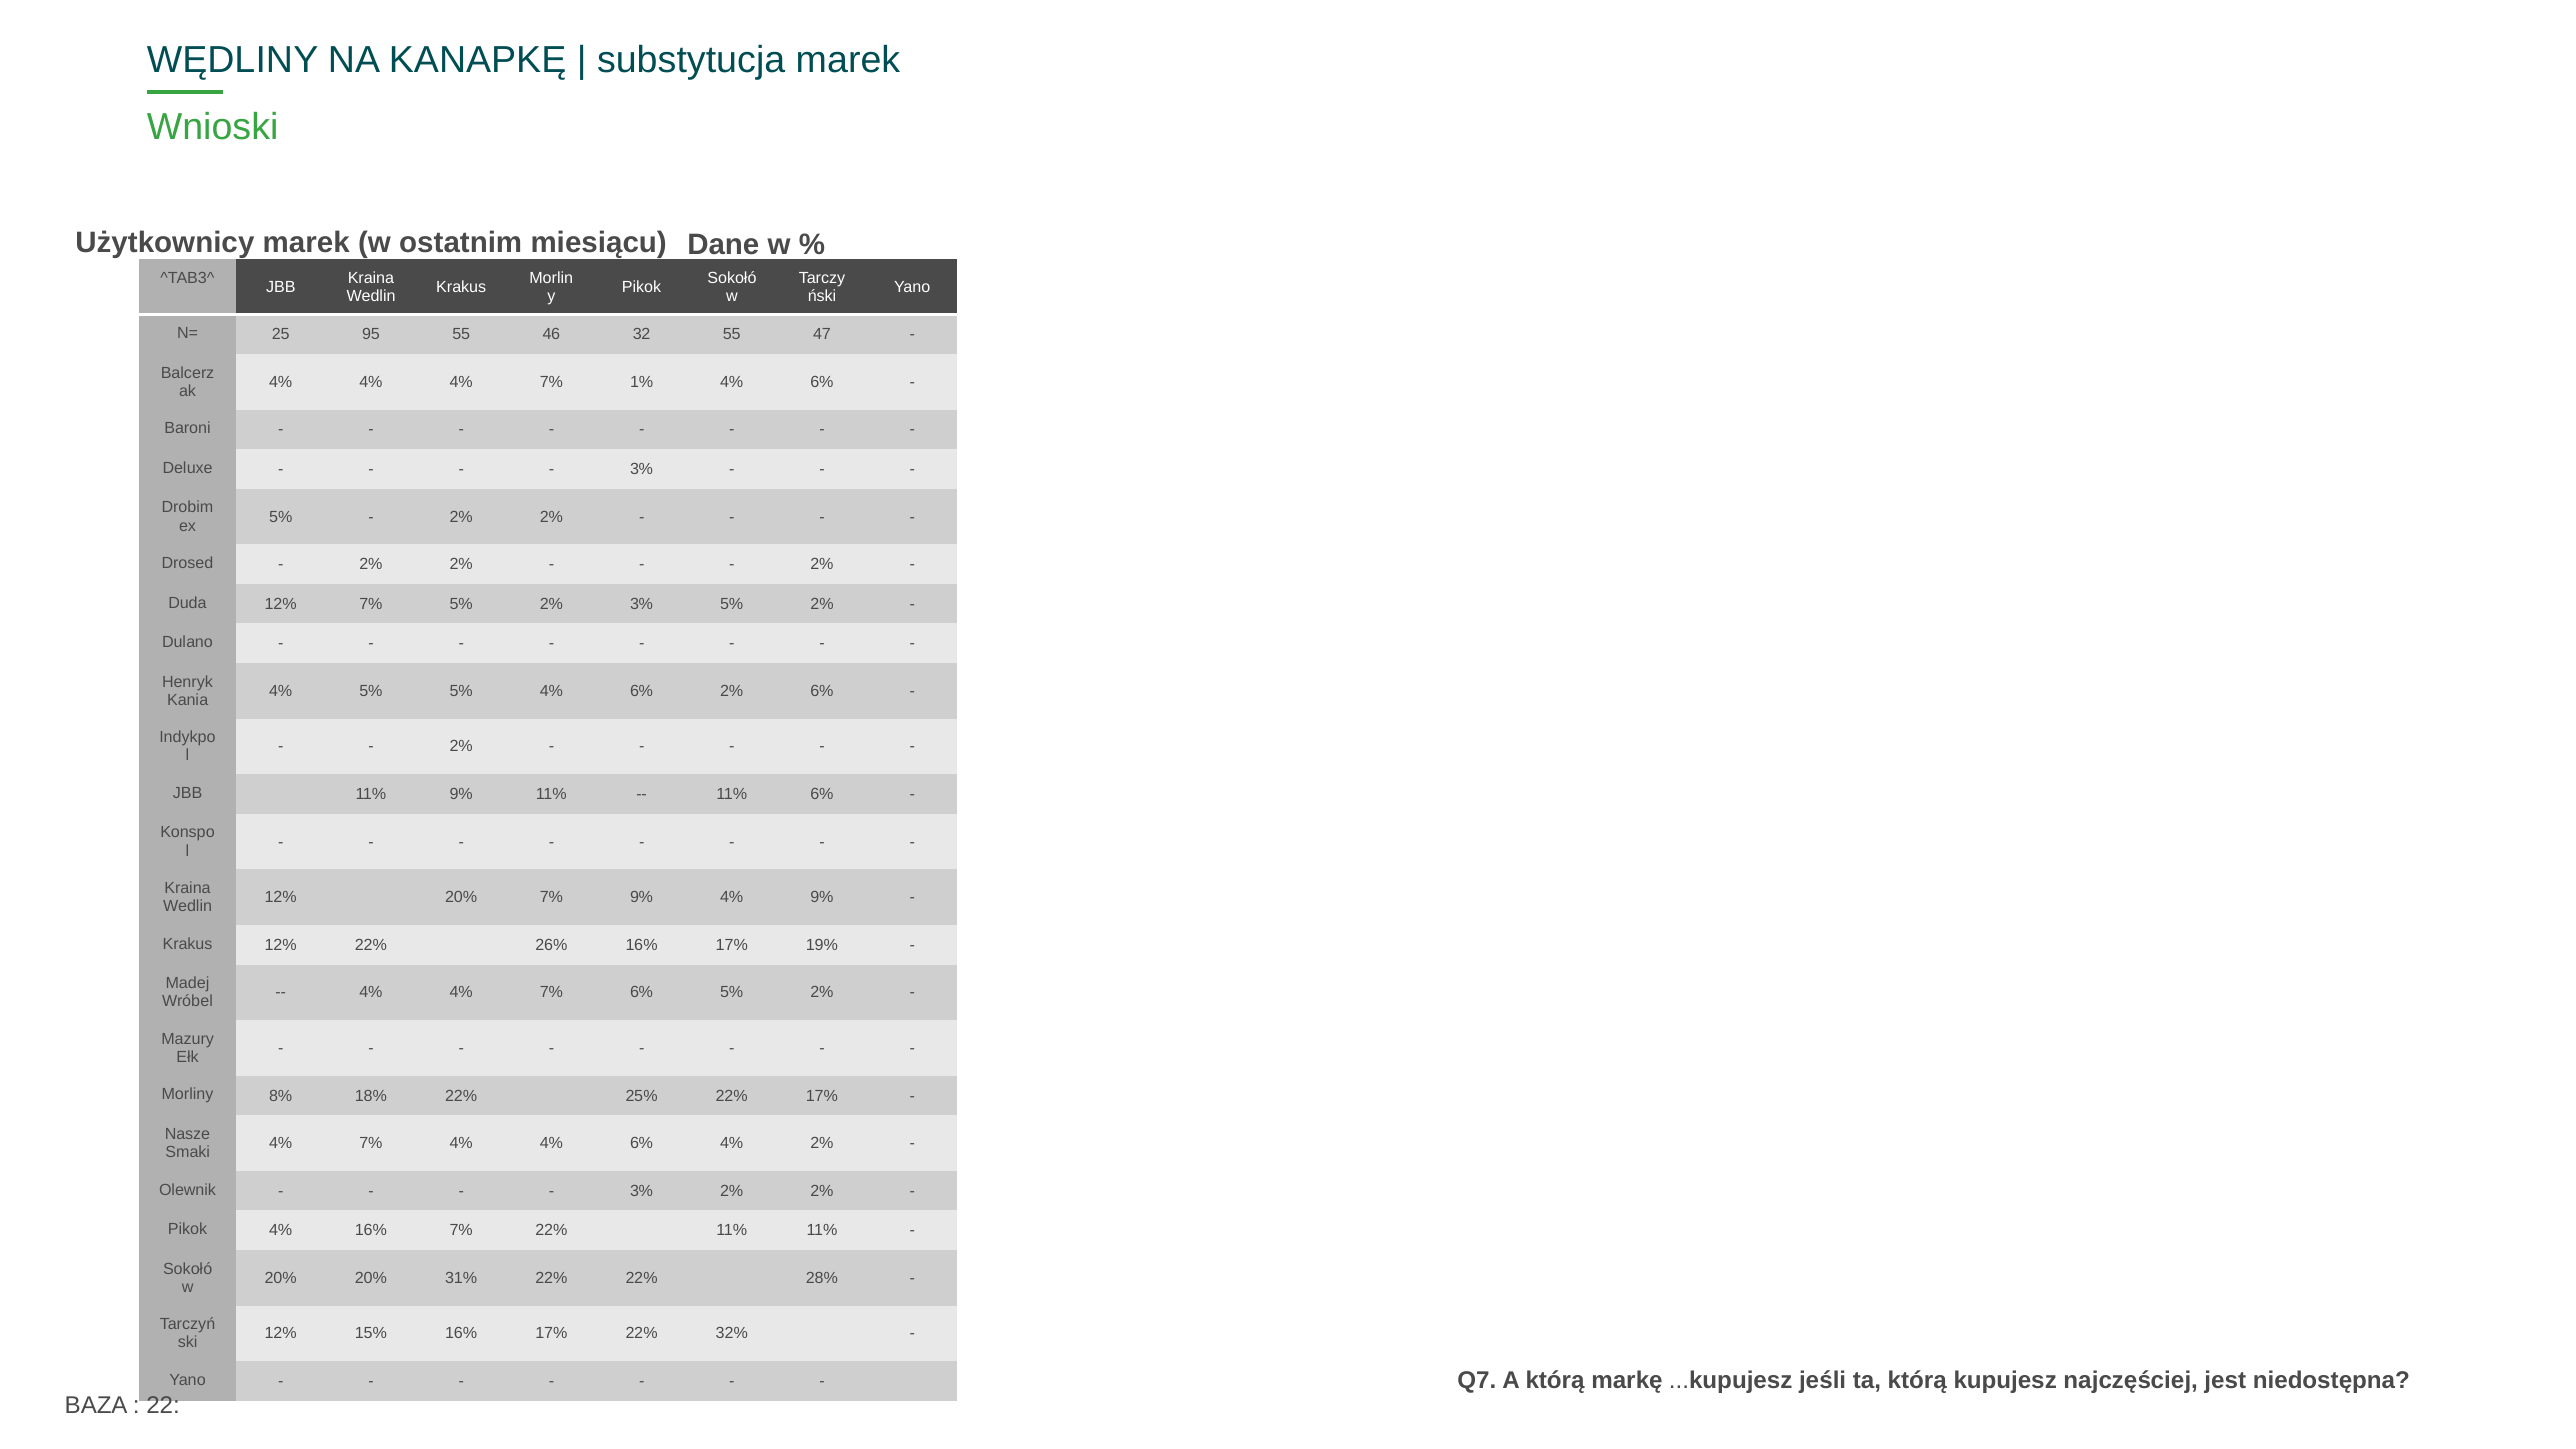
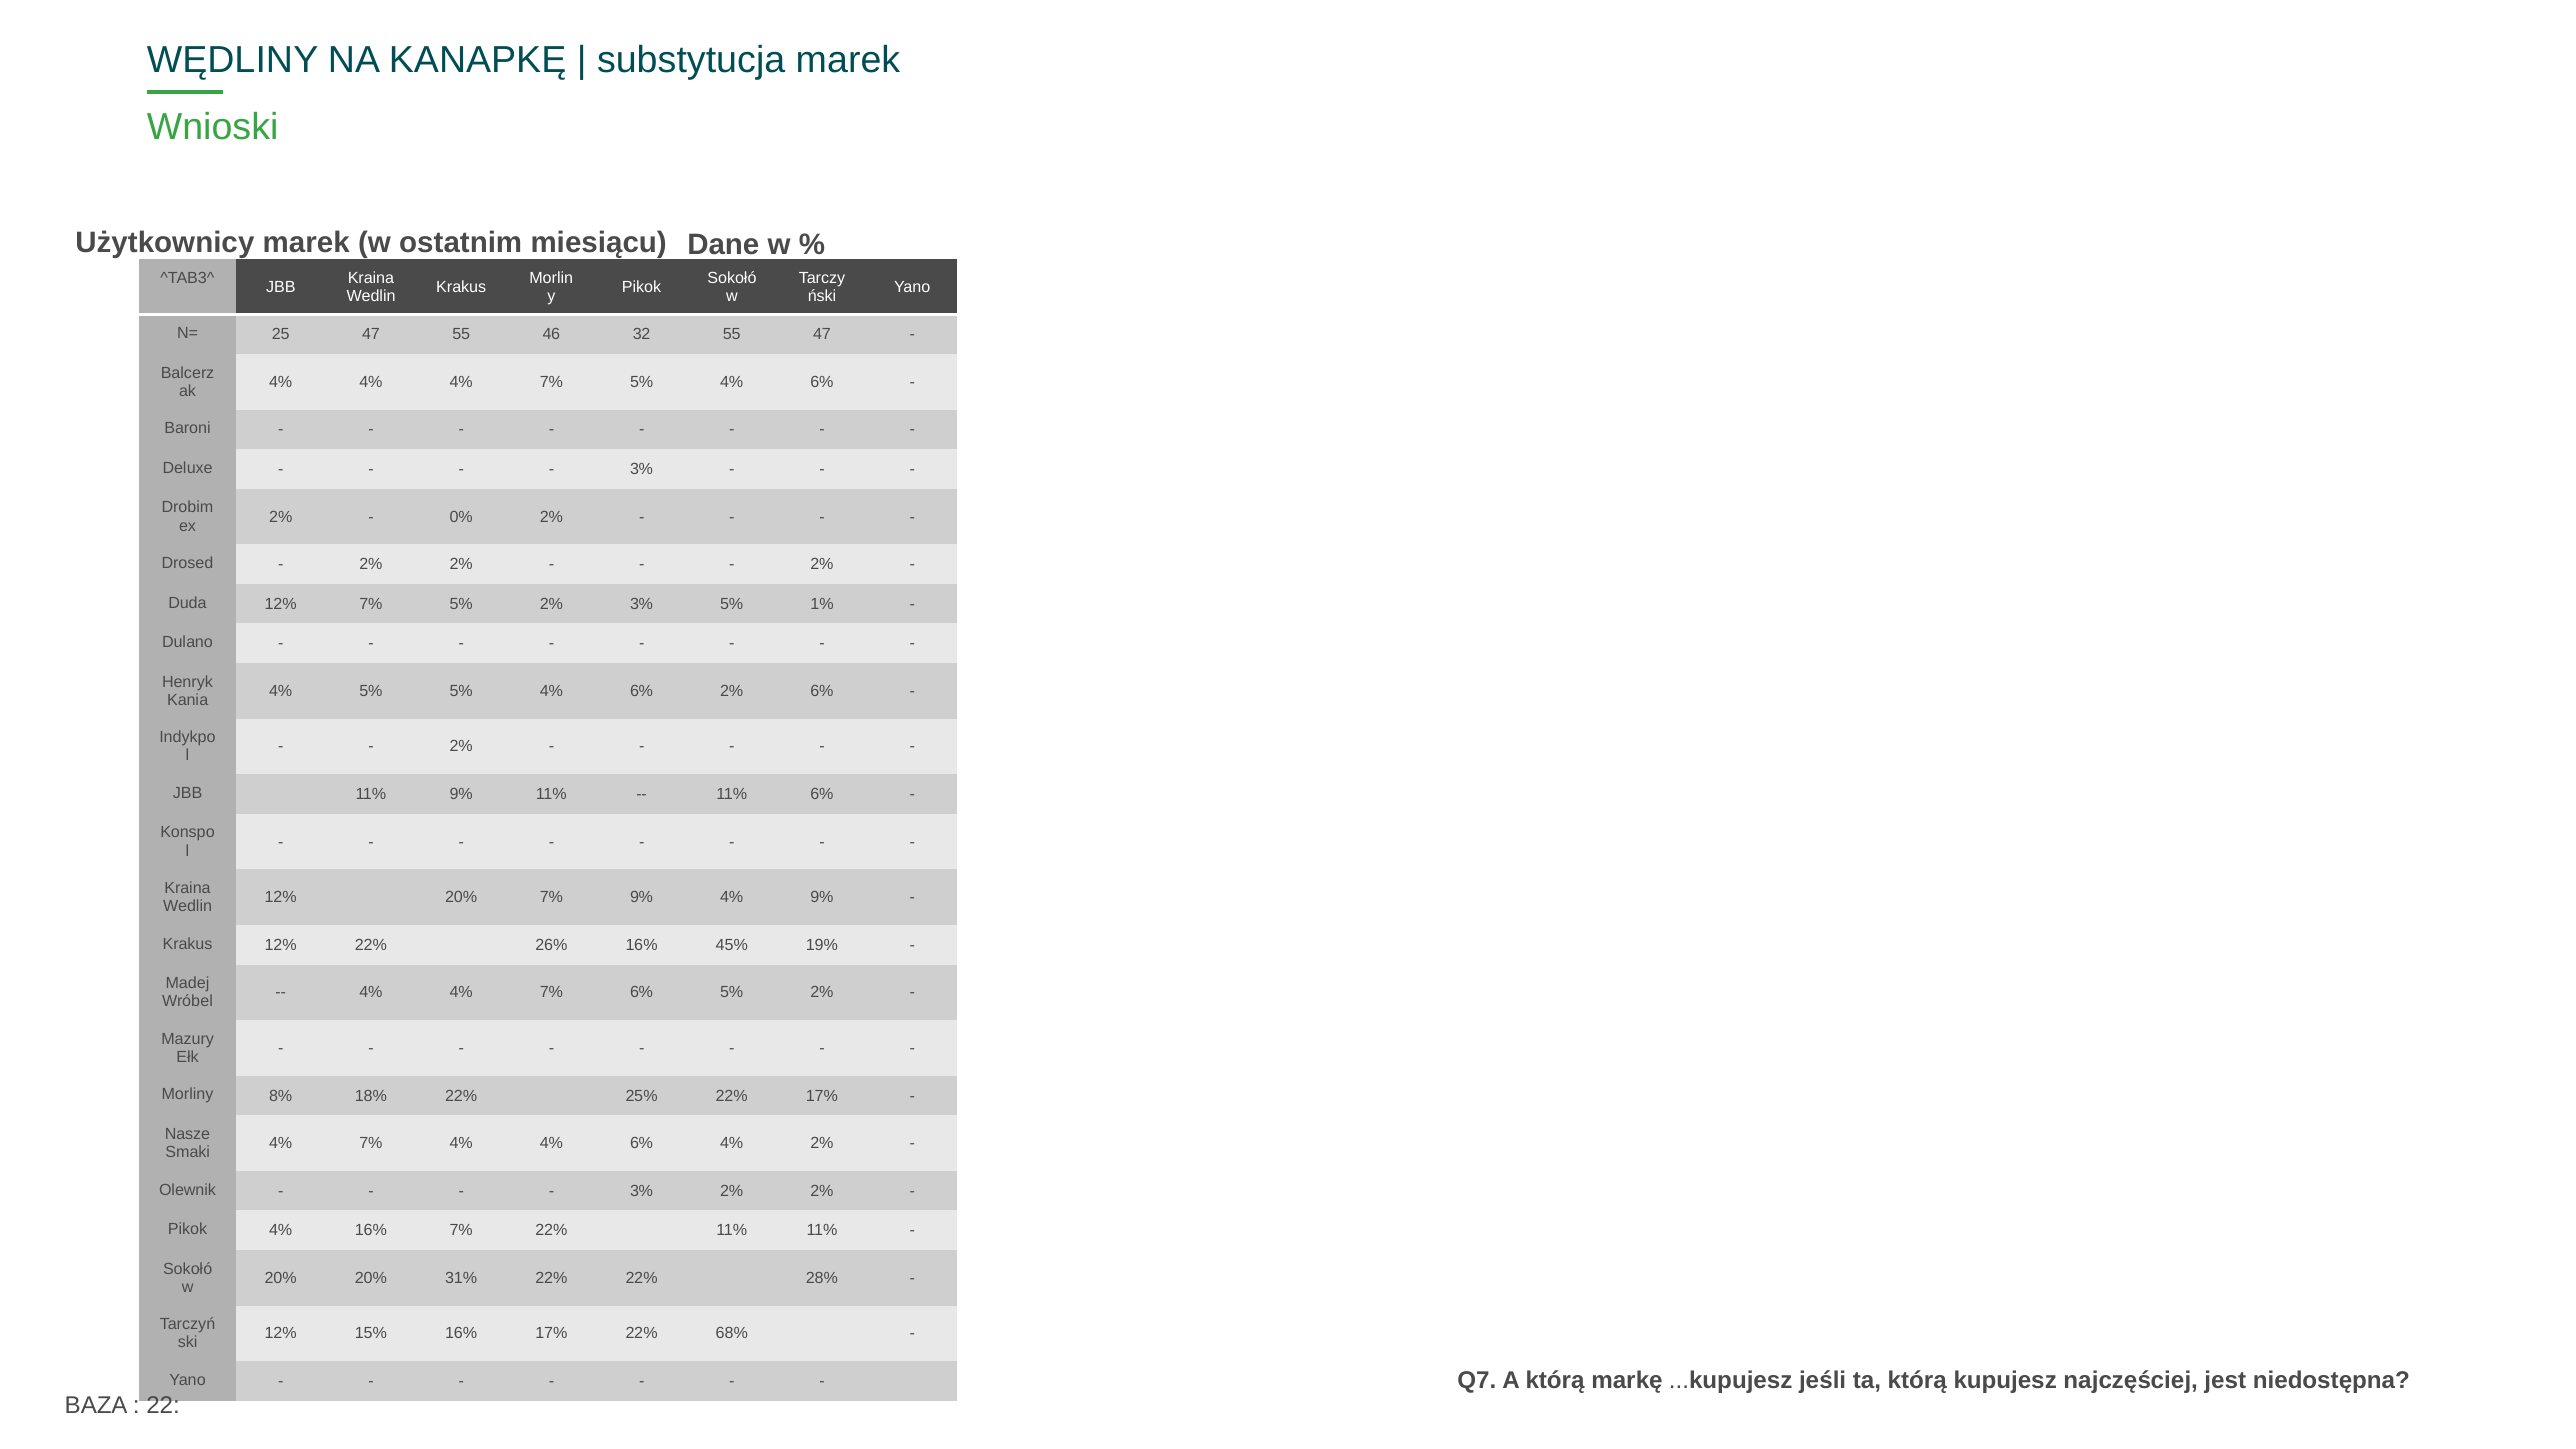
25 95: 95 -> 47
4% 7% 1%: 1% -> 5%
5% at (281, 517): 5% -> 2%
2% at (461, 517): 2% -> 0%
3% 5% 2%: 2% -> 1%
26% 16% 17%: 17% -> 45%
32%: 32% -> 68%
